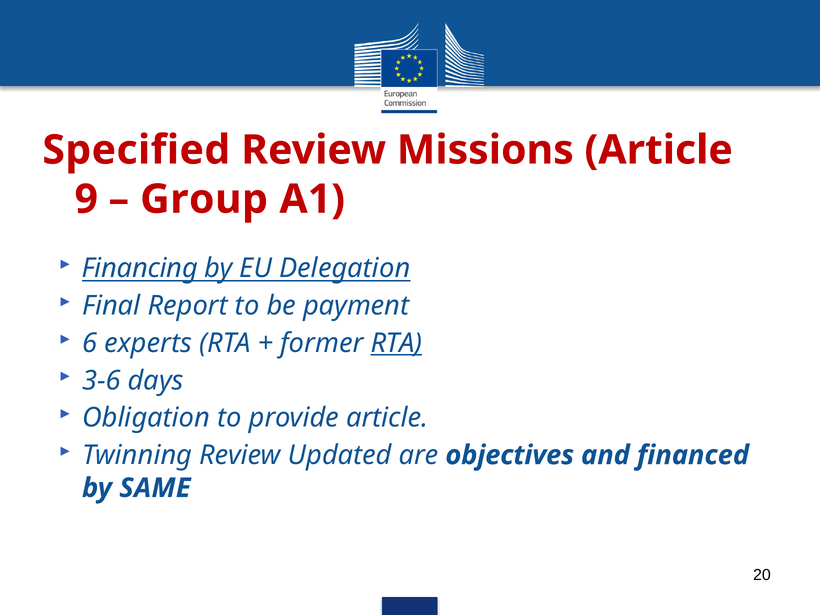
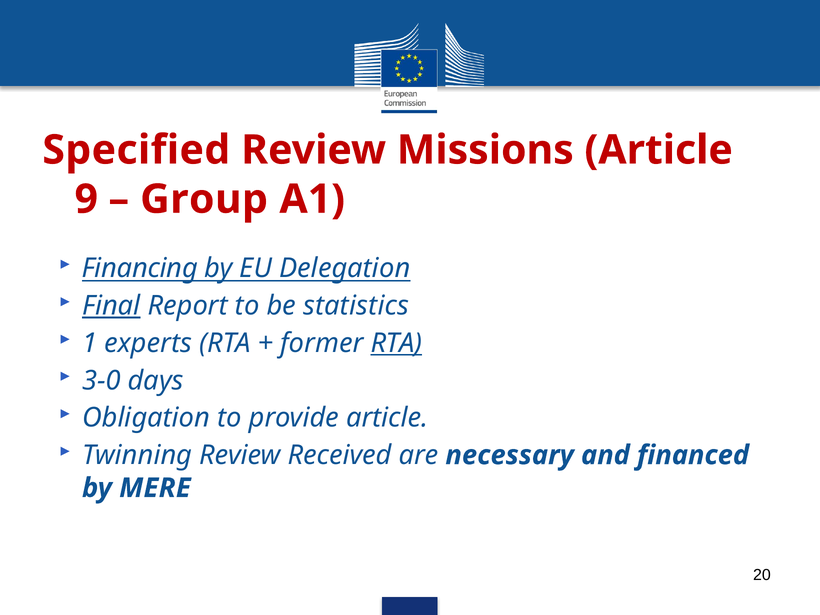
Final underline: none -> present
payment: payment -> statistics
6: 6 -> 1
3-6: 3-6 -> 3-0
Updated: Updated -> Received
objectives: objectives -> necessary
SAME: SAME -> MERE
